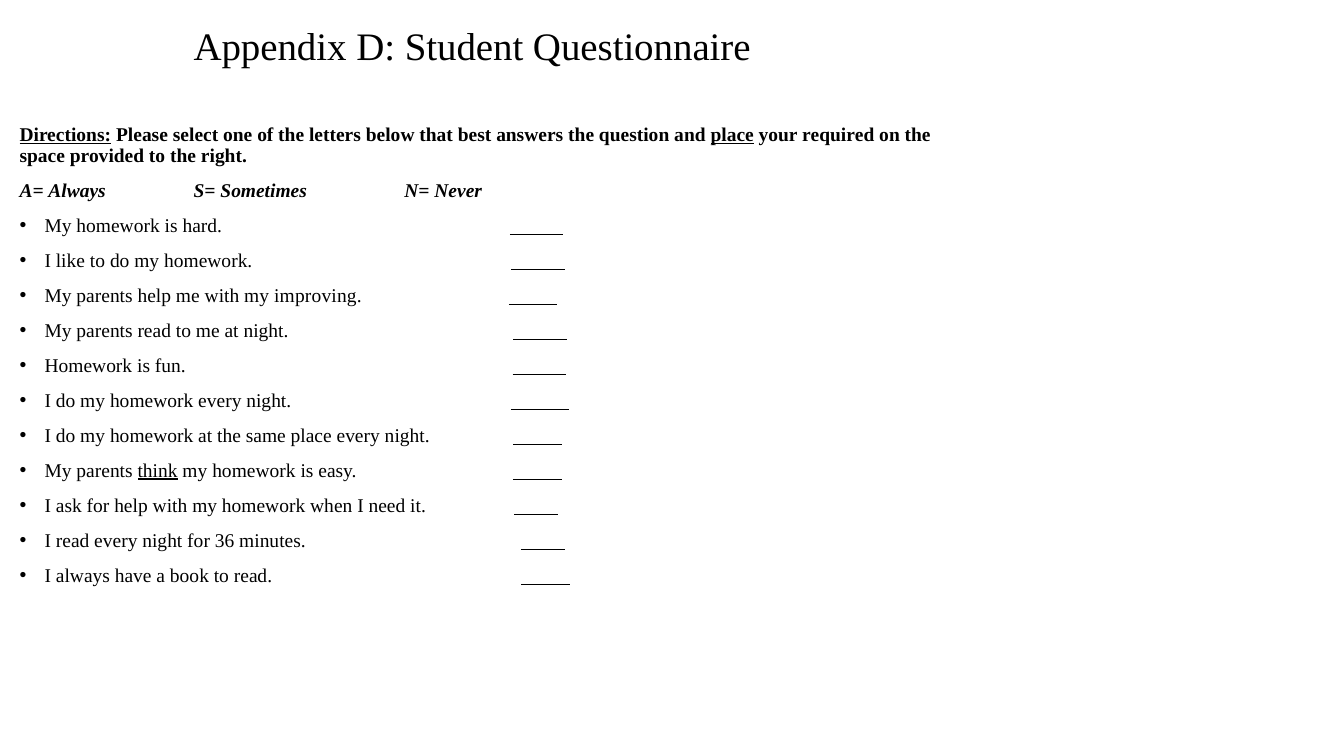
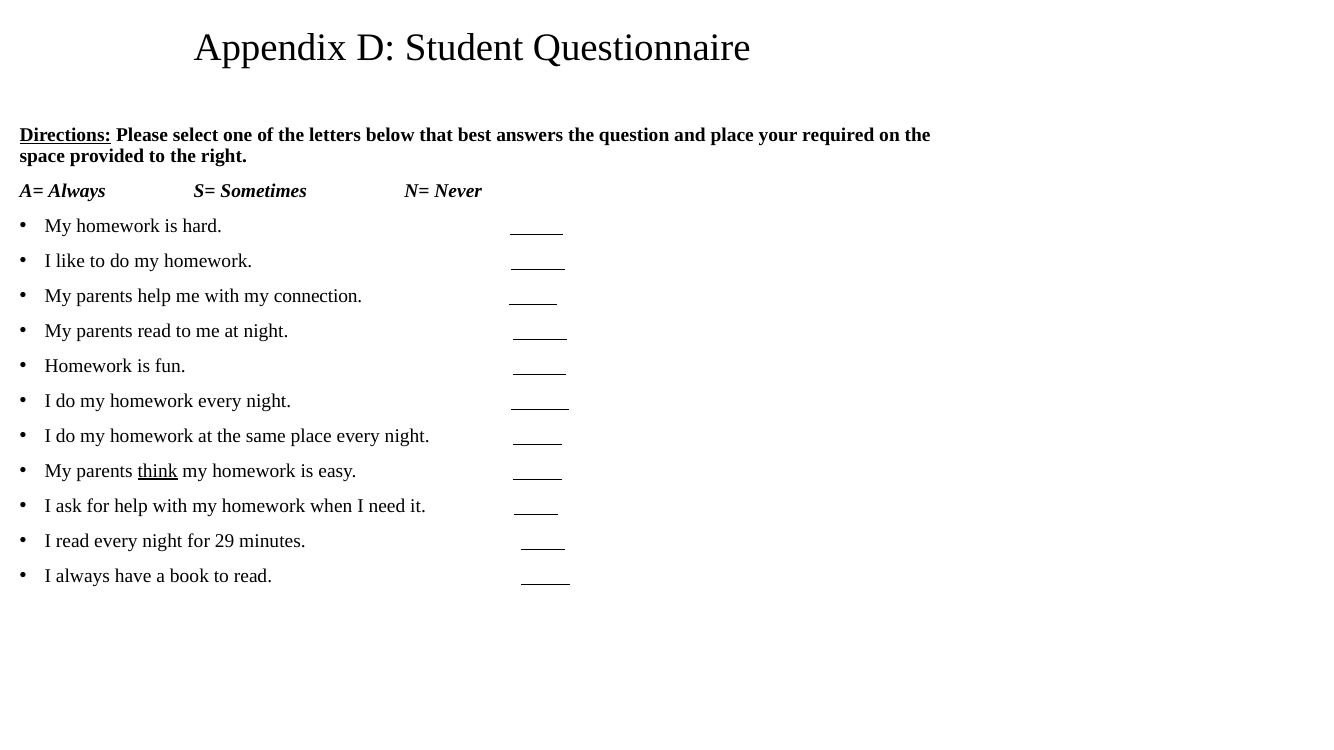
place at (732, 135) underline: present -> none
improving: improving -> connection
36: 36 -> 29
